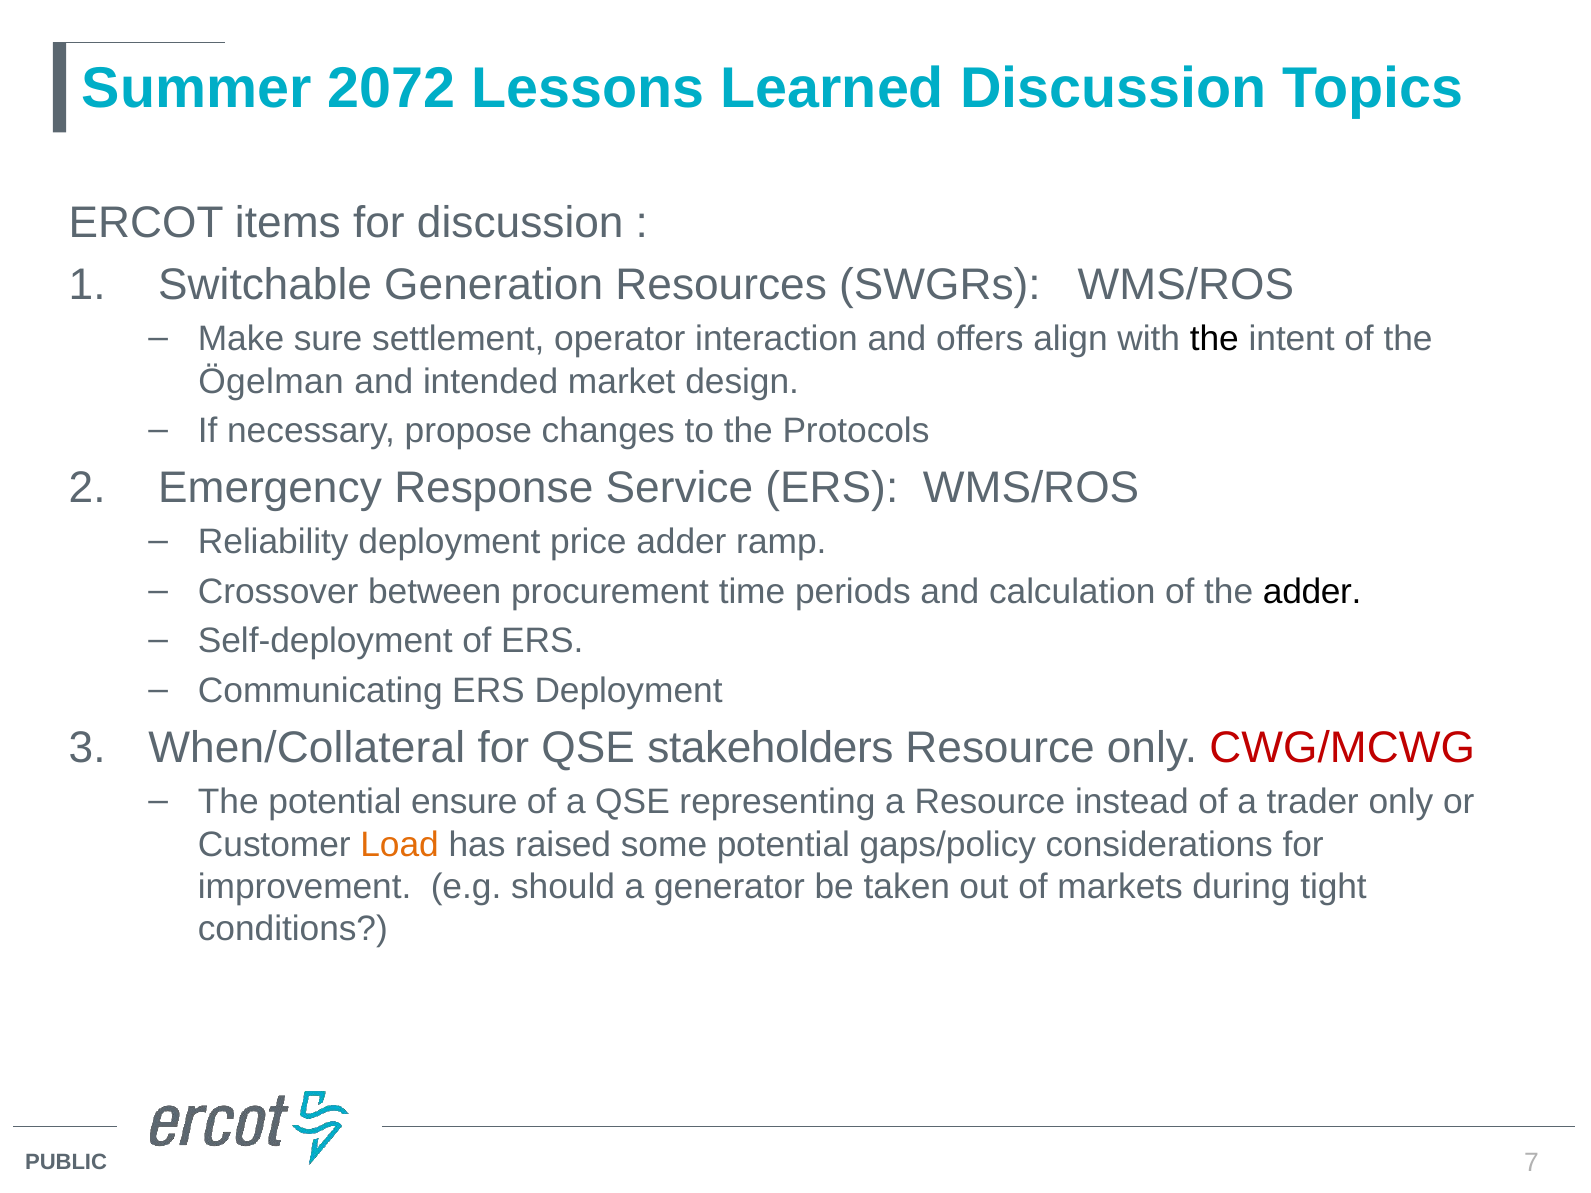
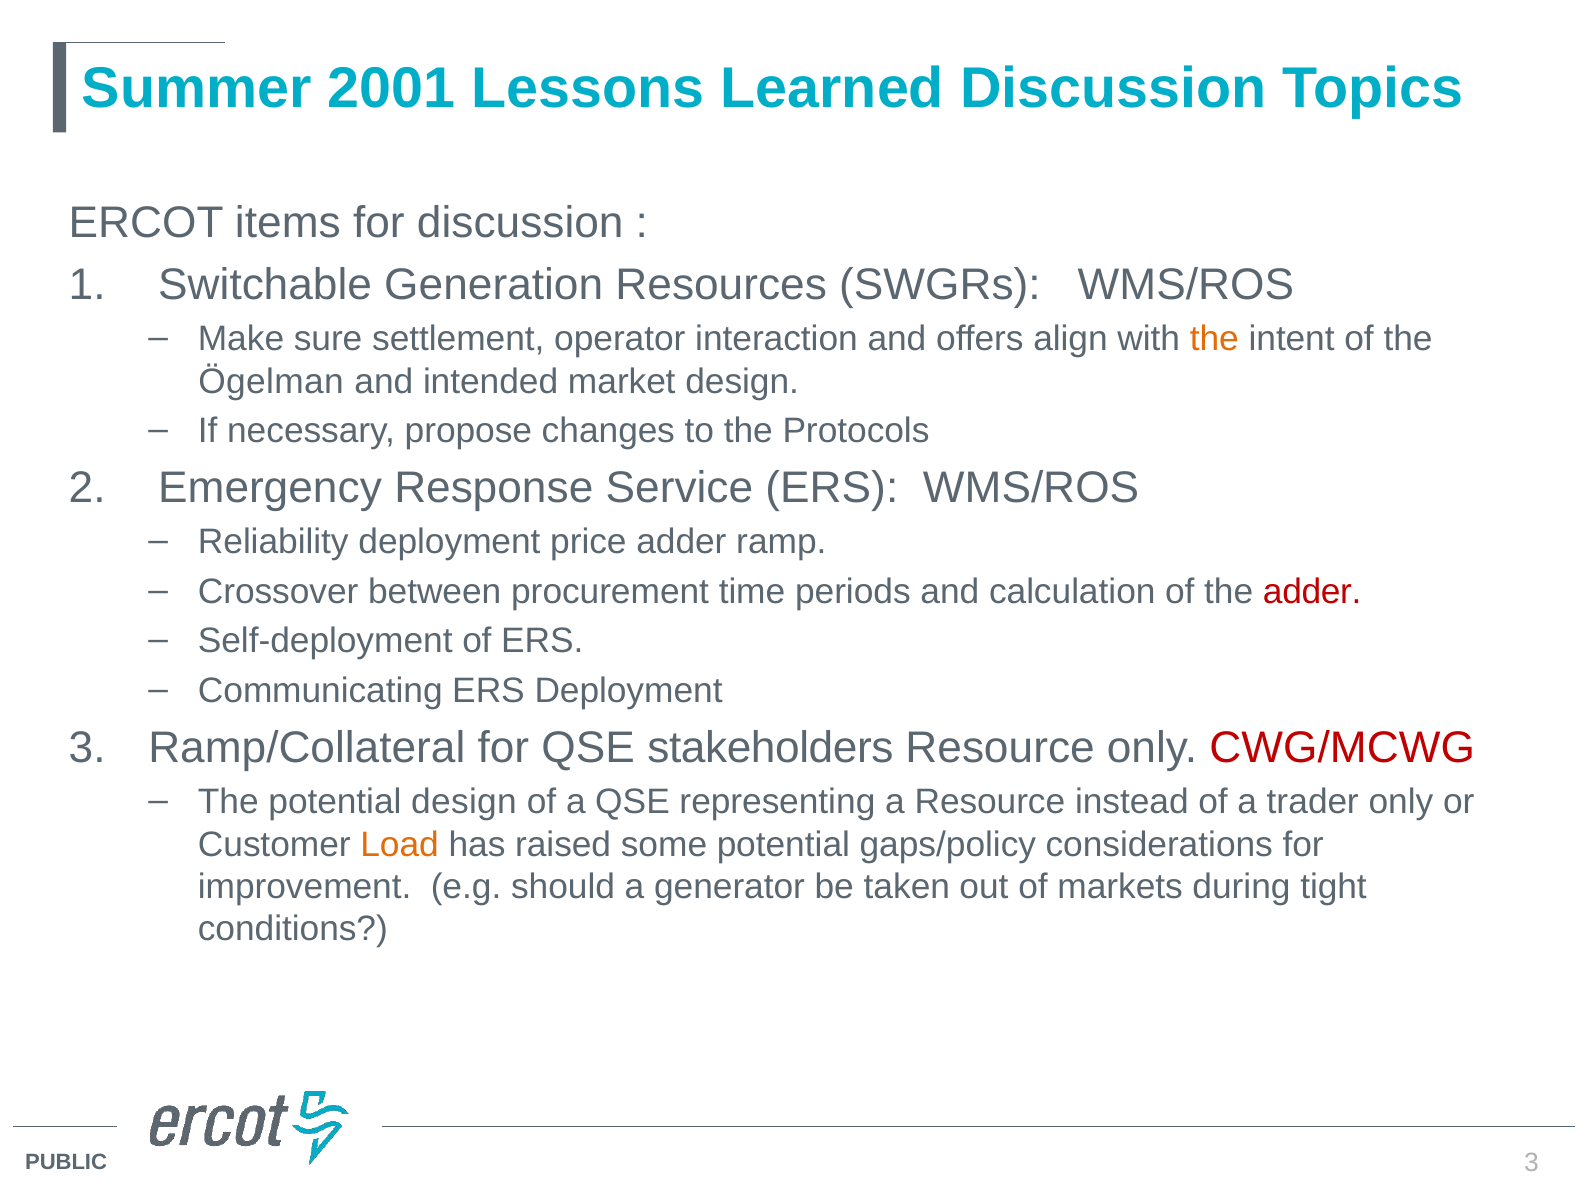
2072: 2072 -> 2001
the at (1214, 339) colour: black -> orange
adder at (1312, 592) colour: black -> red
When/Collateral: When/Collateral -> Ramp/Collateral
potential ensure: ensure -> design
7 at (1531, 1163): 7 -> 3
